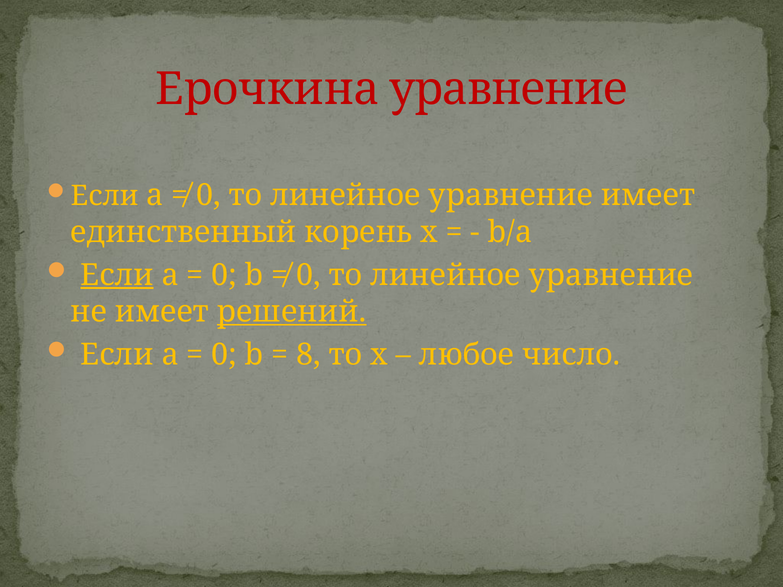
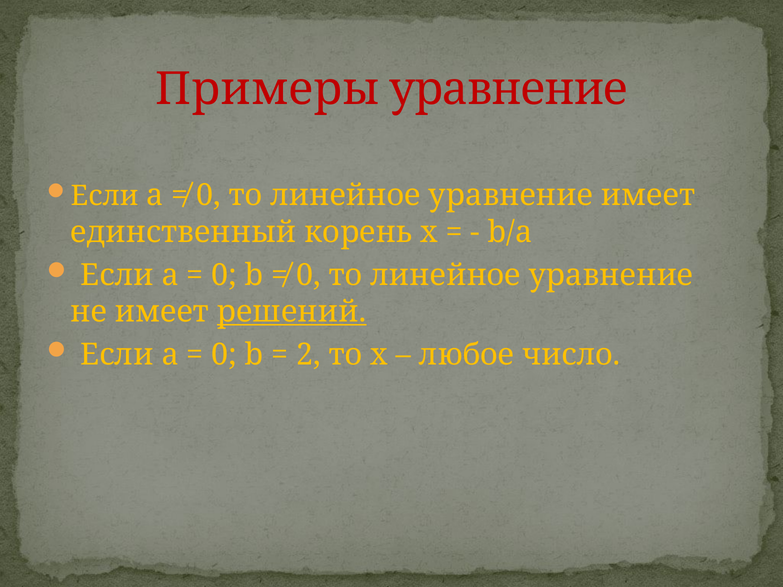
Ерочкина: Ерочкина -> Примеры
Если at (117, 275) underline: present -> none
8: 8 -> 2
